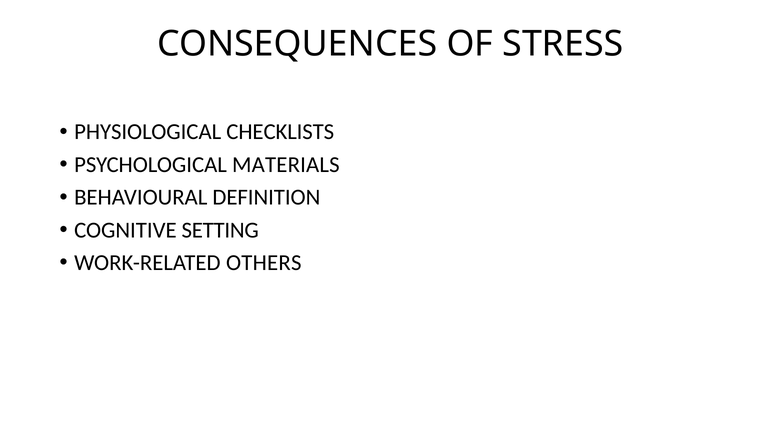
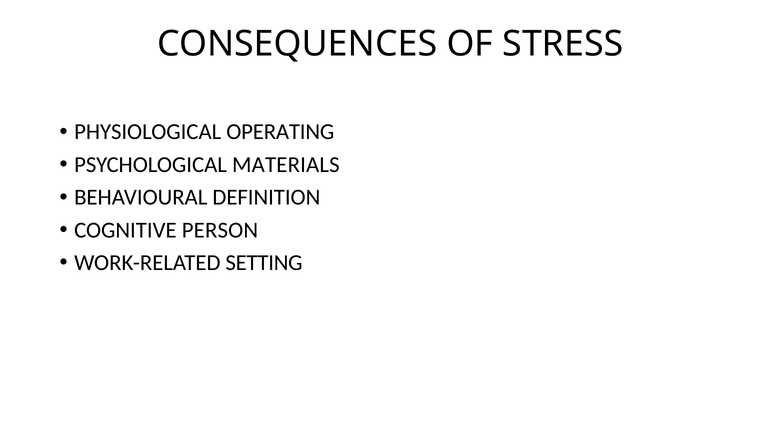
CHECKLISTS: CHECKLISTS -> OPERATING
SETTING: SETTING -> PERSON
OTHERS: OTHERS -> SETTING
